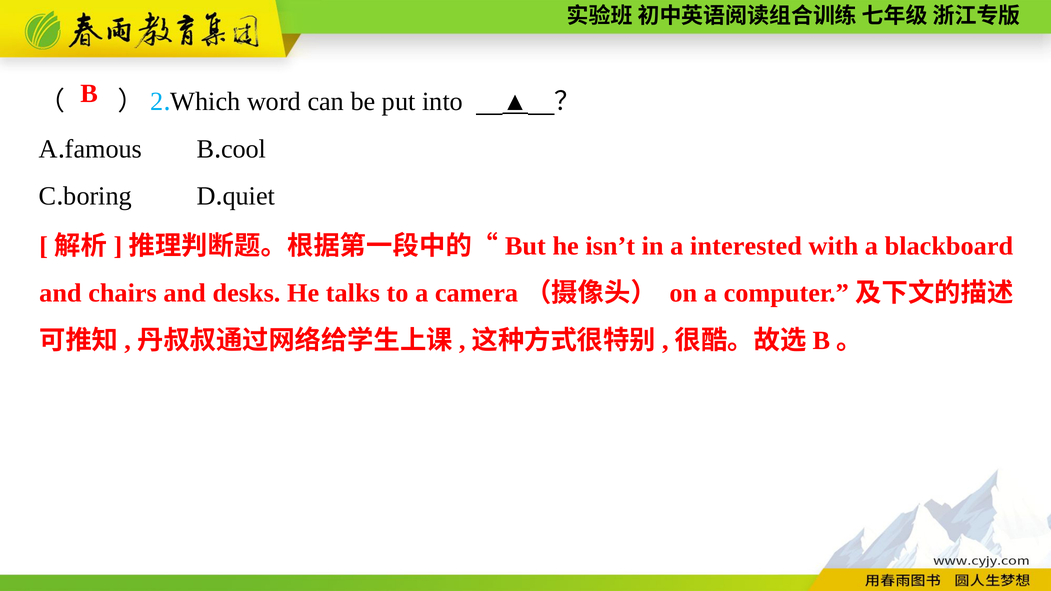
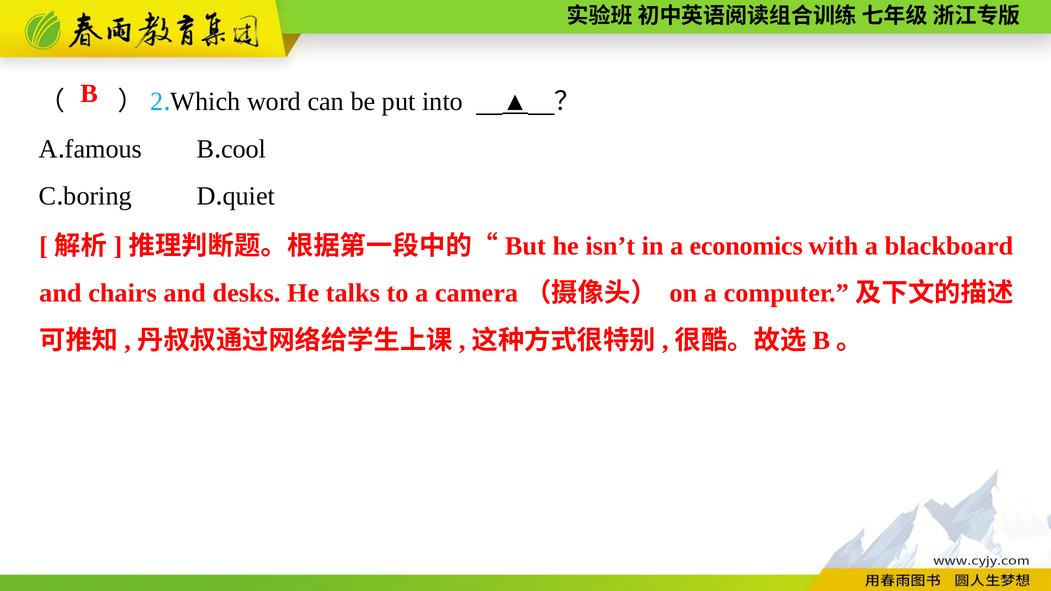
interested: interested -> economics
